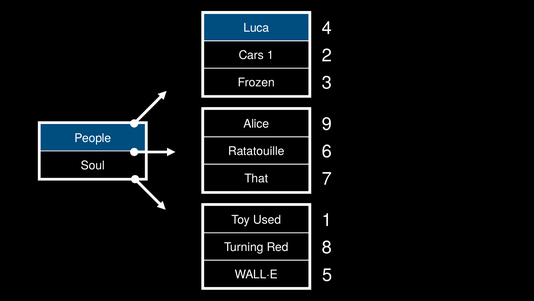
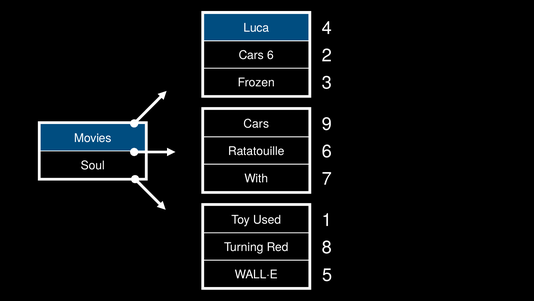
Cars 1: 1 -> 6
Alice at (256, 124): Alice -> Cars
People: People -> Movies
That: That -> With
